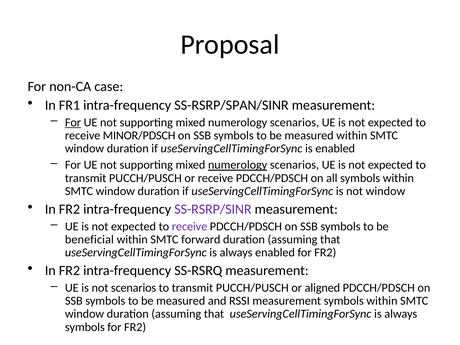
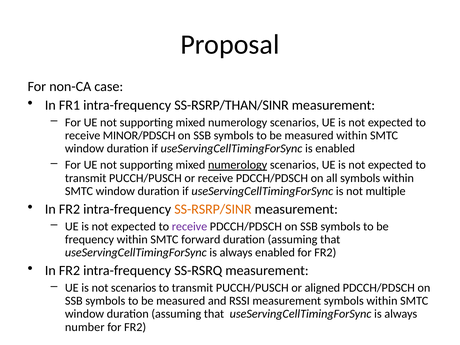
SS-RSRP/SPAN/SINR: SS-RSRP/SPAN/SINR -> SS-RSRP/THAN/SINR
For at (73, 122) underline: present -> none
not window: window -> multiple
SS-RSRP/SINR colour: purple -> orange
beneficial: beneficial -> frequency
symbols at (85, 327): symbols -> number
